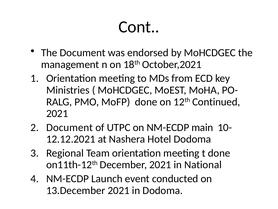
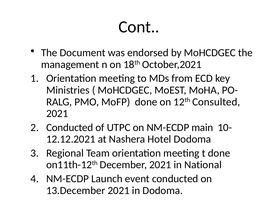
Continued: Continued -> Consulted
Document at (70, 127): Document -> Conducted
